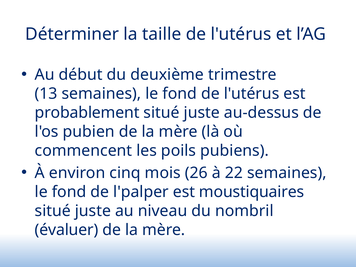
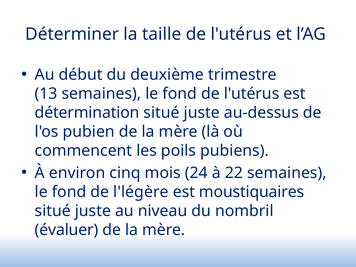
probablement: probablement -> détermination
26: 26 -> 24
l'palper: l'palper -> l'légère
